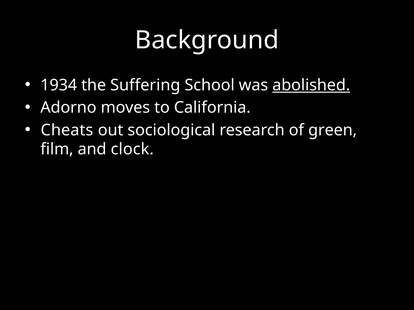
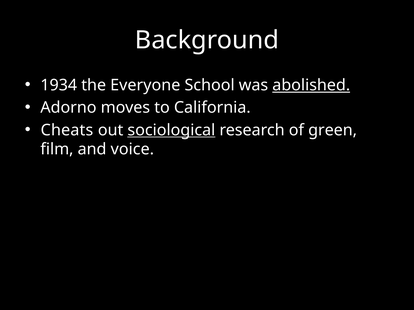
Suffering: Suffering -> Everyone
sociological underline: none -> present
clock: clock -> voice
